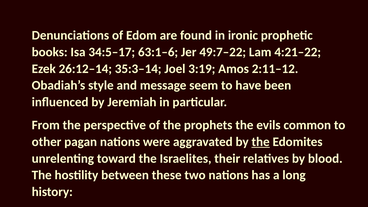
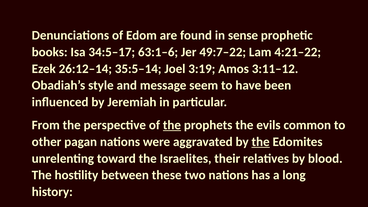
ironic: ironic -> sense
35:3–14: 35:3–14 -> 35:5–14
2:11–12: 2:11–12 -> 3:11–12
the at (172, 125) underline: none -> present
